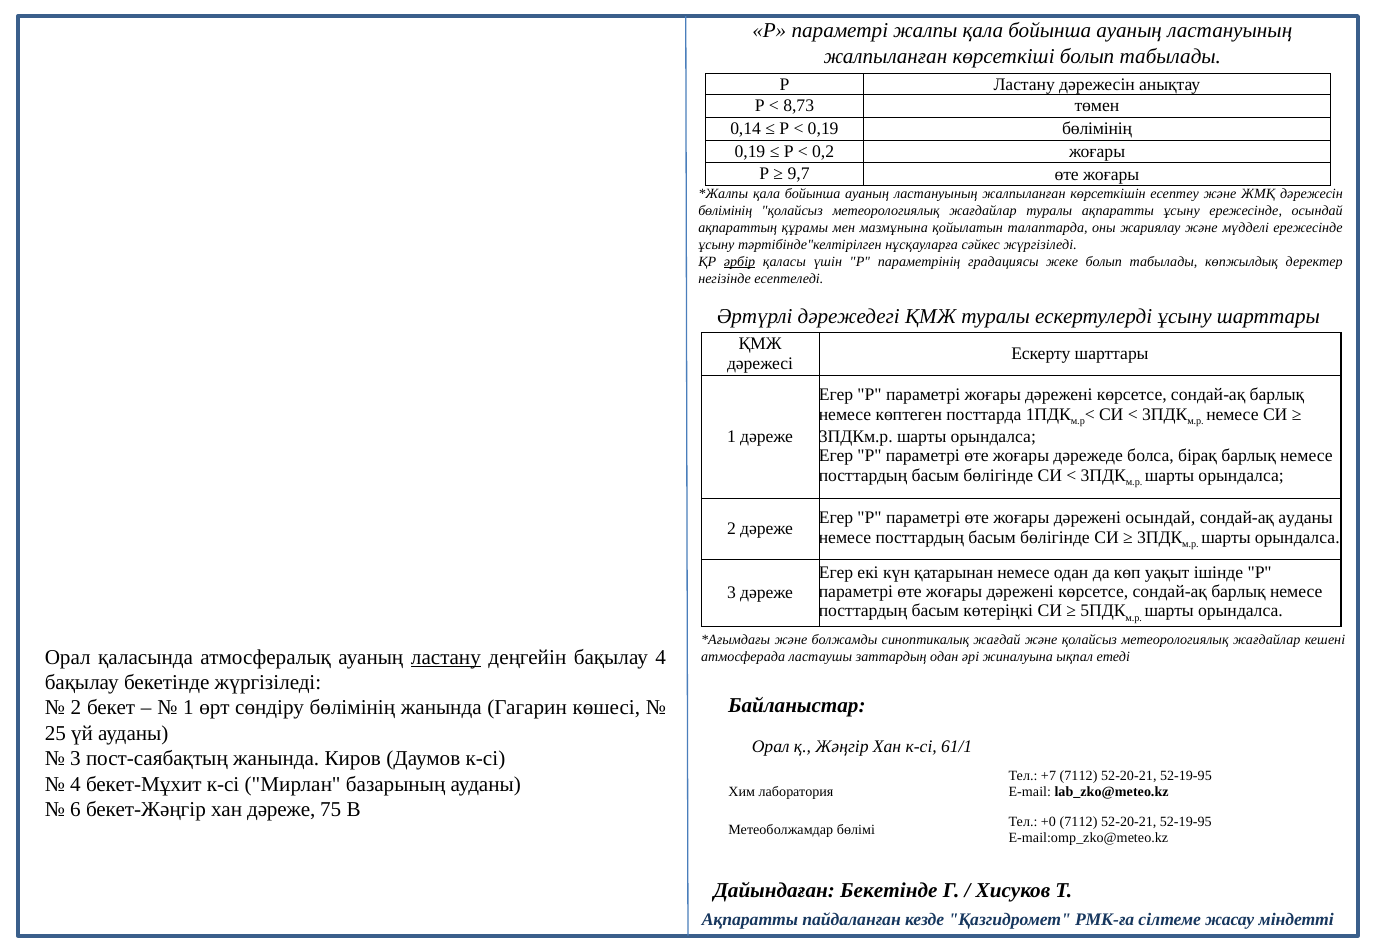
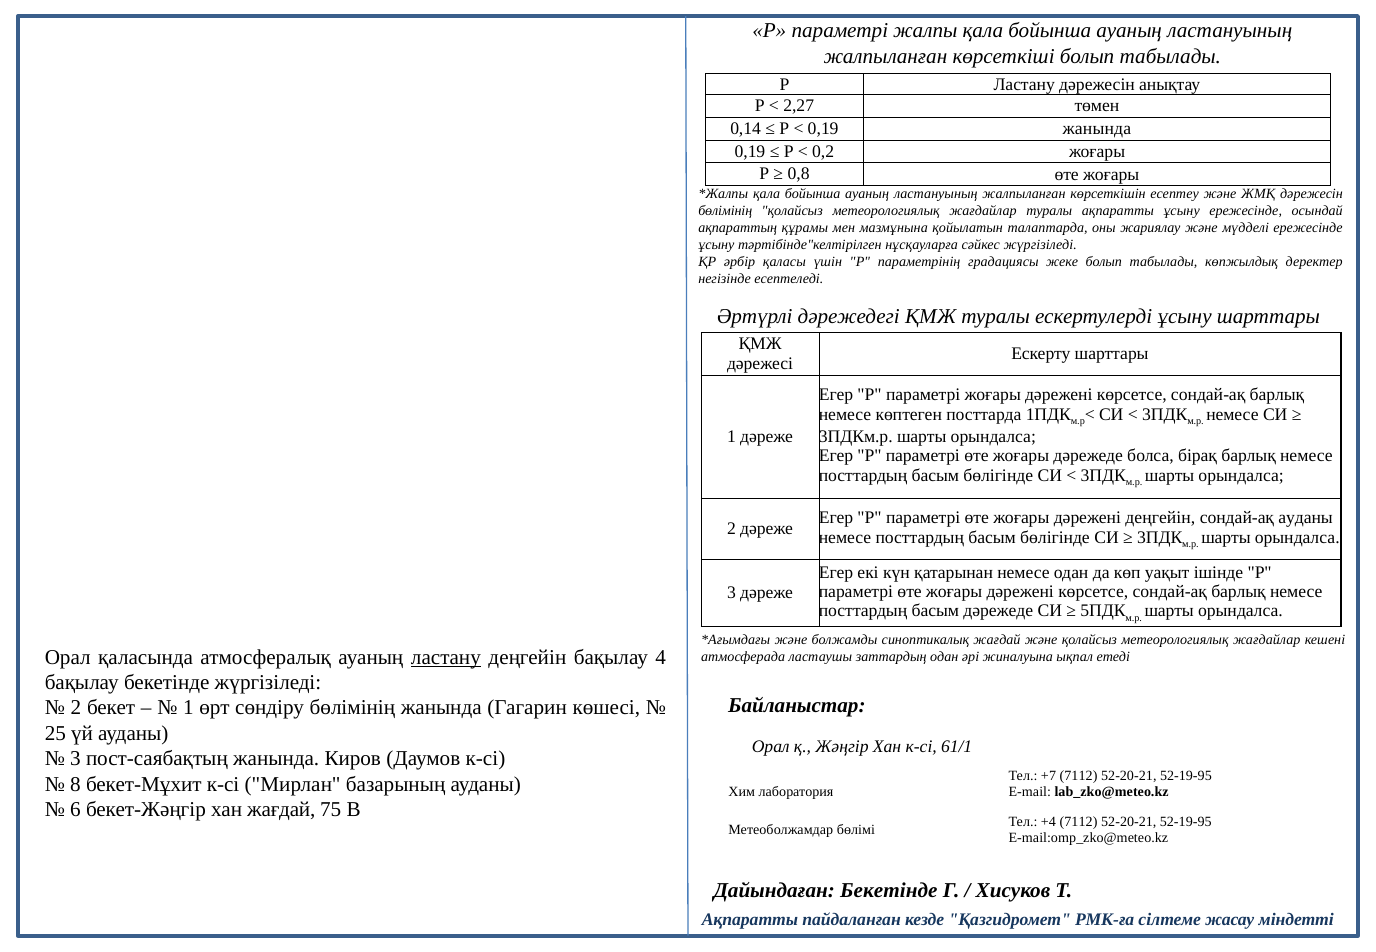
8,73: 8,73 -> 2,27
0,19 бөлімінің: бөлімінің -> жанында
9,7: 9,7 -> 0,8
әрбір underline: present -> none
дәрежені осындай: осындай -> деңгейін
басым көтеріңкі: көтеріңкі -> дәрежеде
4 at (75, 785): 4 -> 8
хан дәреже: дәреже -> жағдай
+0: +0 -> +4
